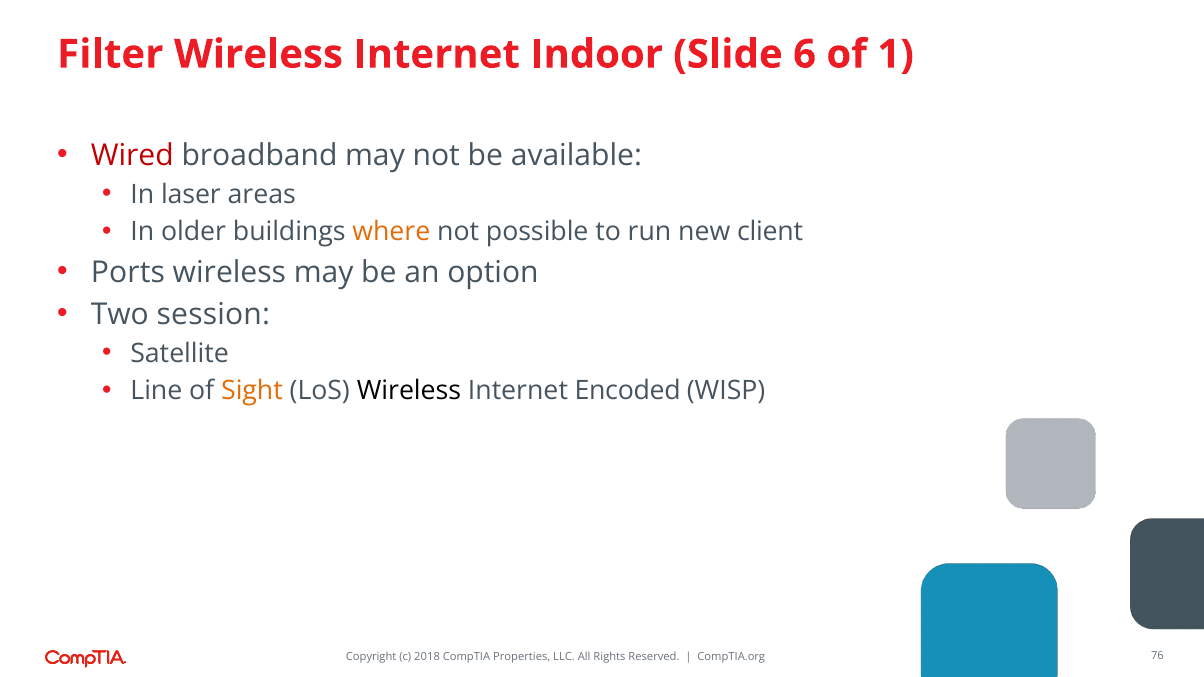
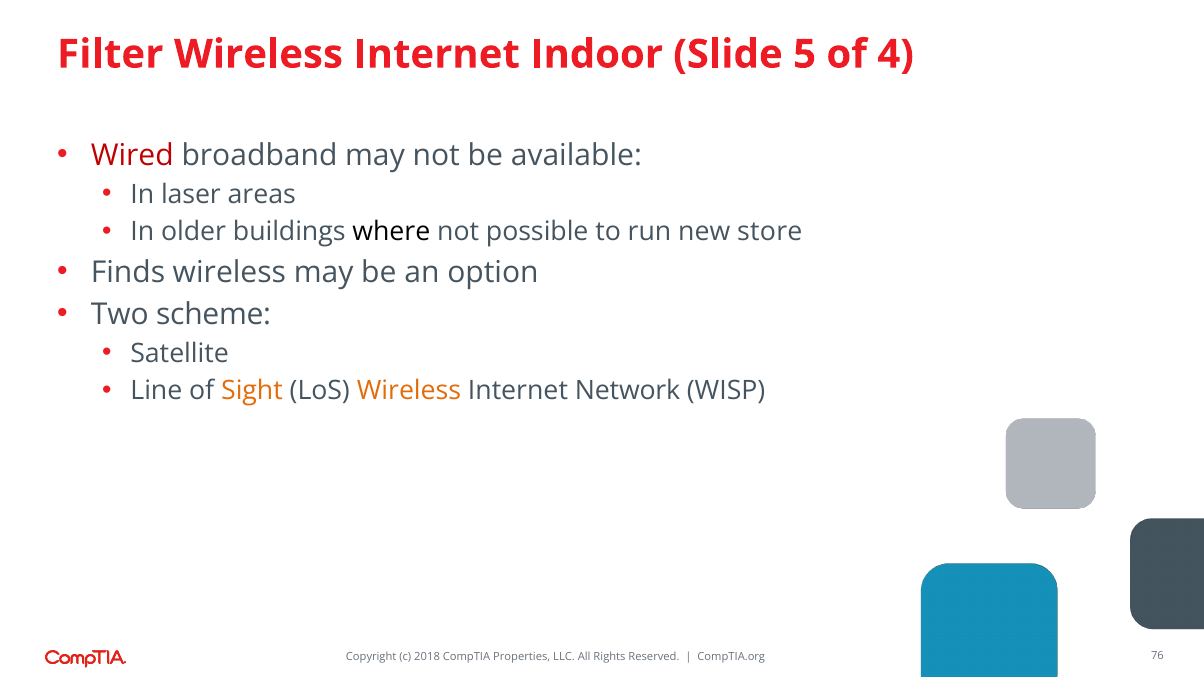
6: 6 -> 5
1: 1 -> 4
where colour: orange -> black
client: client -> store
Ports: Ports -> Finds
session: session -> scheme
Wireless at (409, 391) colour: black -> orange
Encoded: Encoded -> Network
